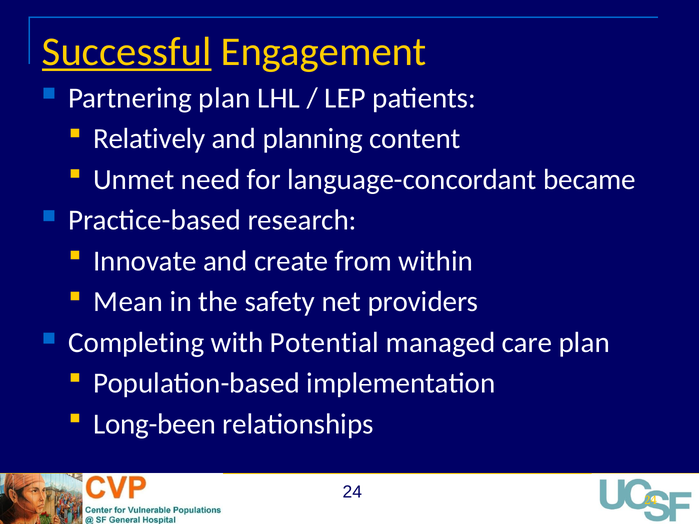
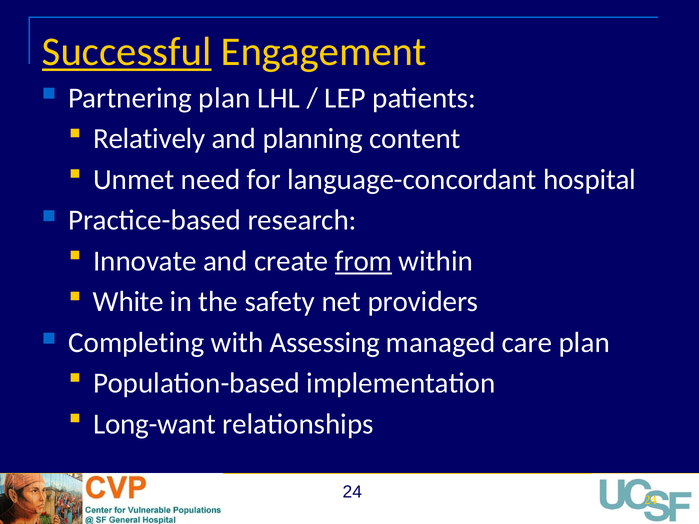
became: became -> hospital
from underline: none -> present
Mean: Mean -> White
Potential: Potential -> Assessing
Long-been: Long-been -> Long-want
